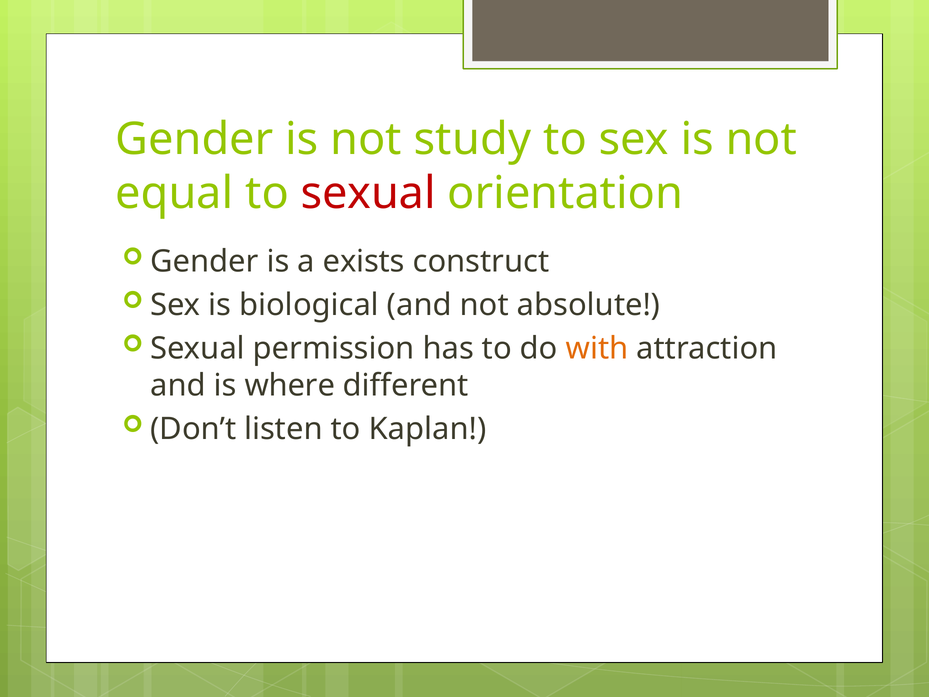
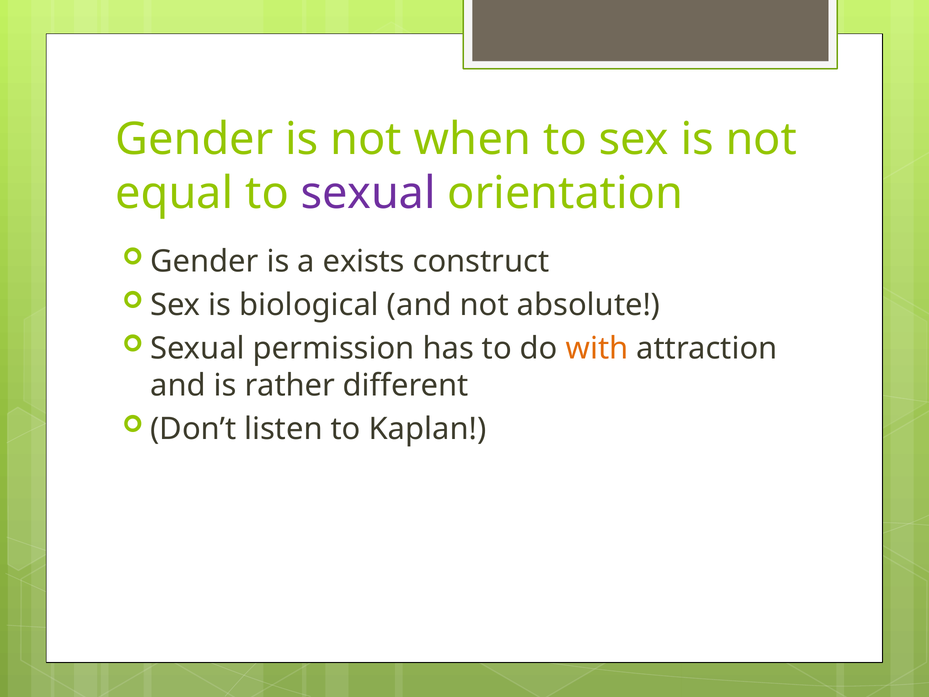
study: study -> when
sexual at (368, 193) colour: red -> purple
where: where -> rather
